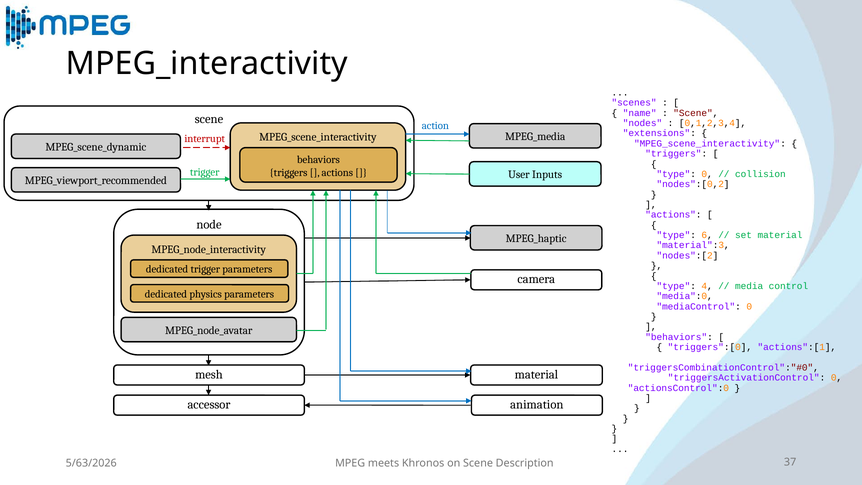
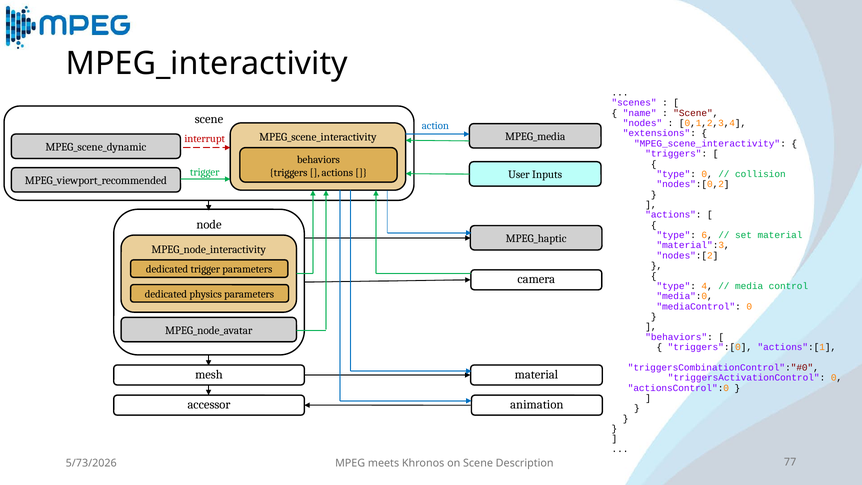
5/63/2026: 5/63/2026 -> 5/73/2026
37: 37 -> 77
